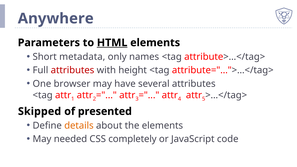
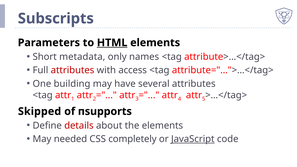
Anywhere: Anywhere -> Subscripts
height: height -> access
browser: browser -> building
presented: presented -> пsupports
details colour: orange -> red
JavaScript underline: none -> present
